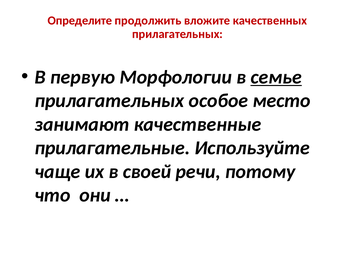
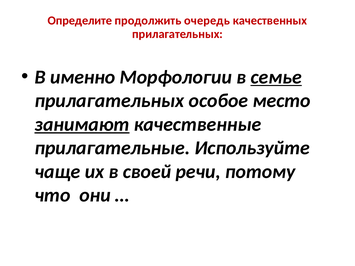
вложите: вложите -> очередь
первую: первую -> именно
занимают underline: none -> present
